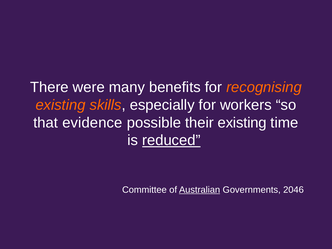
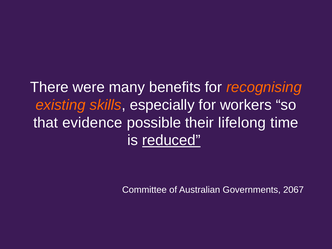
their existing: existing -> lifelong
Australian underline: present -> none
2046: 2046 -> 2067
